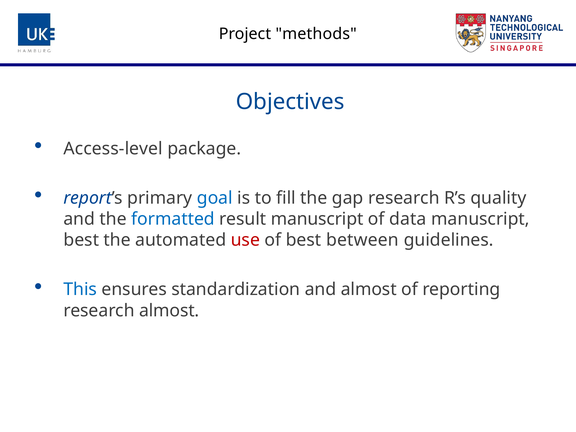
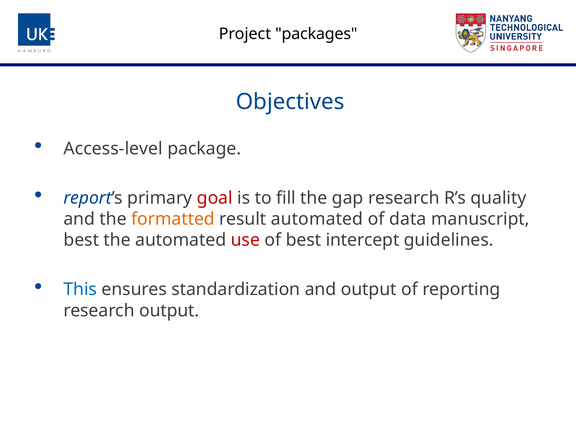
methods: methods -> packages
goal colour: blue -> red
formatted colour: blue -> orange
result manuscript: manuscript -> automated
between: between -> intercept
and almost: almost -> output
research almost: almost -> output
